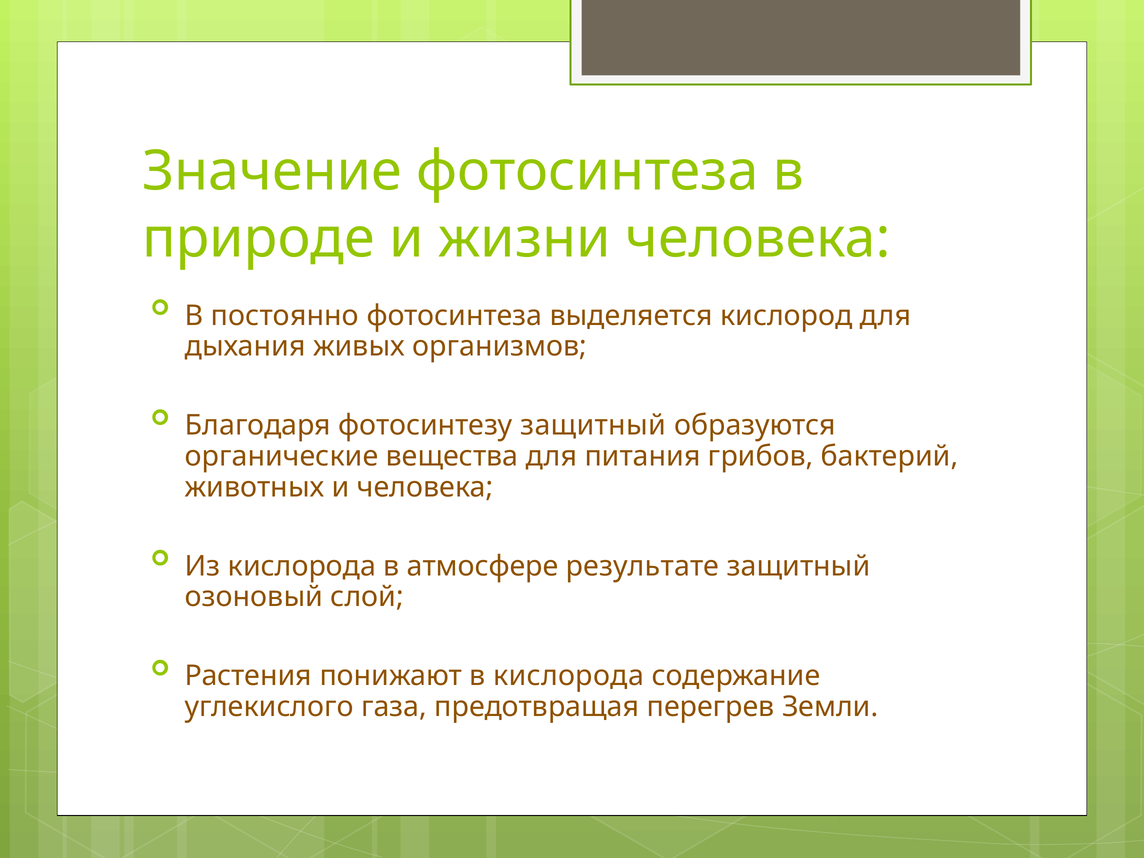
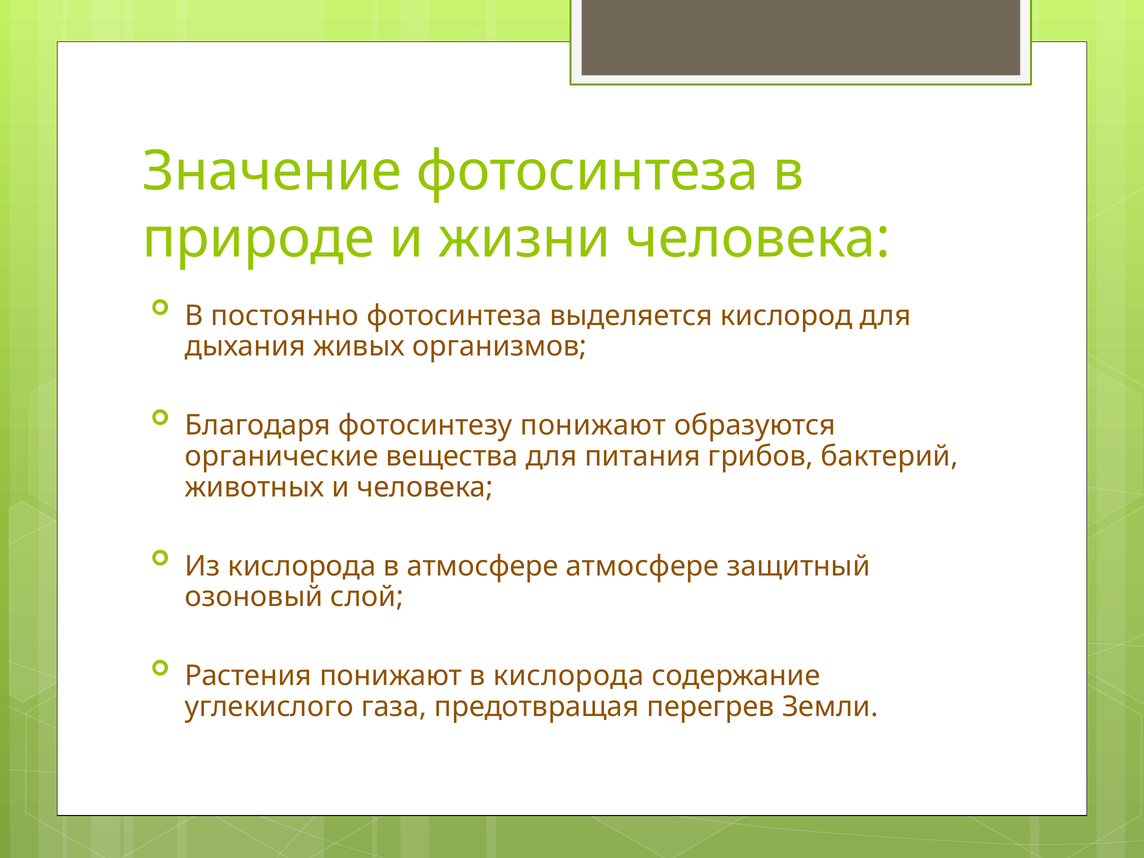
фотосинтезу защитный: защитный -> понижают
атмосфере результате: результате -> атмосфере
